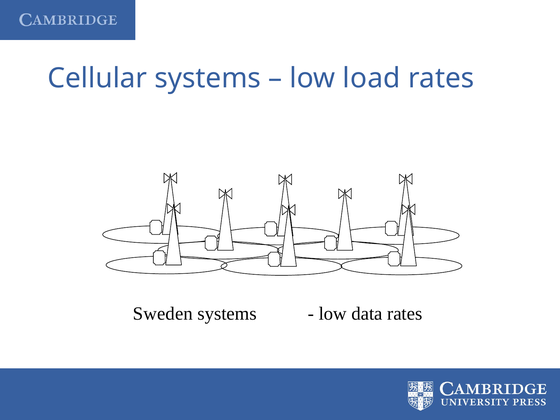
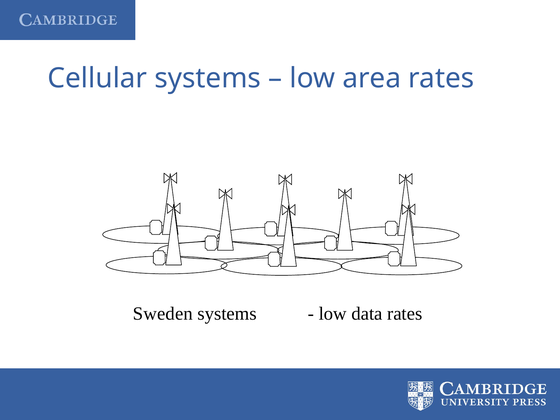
load: load -> area
